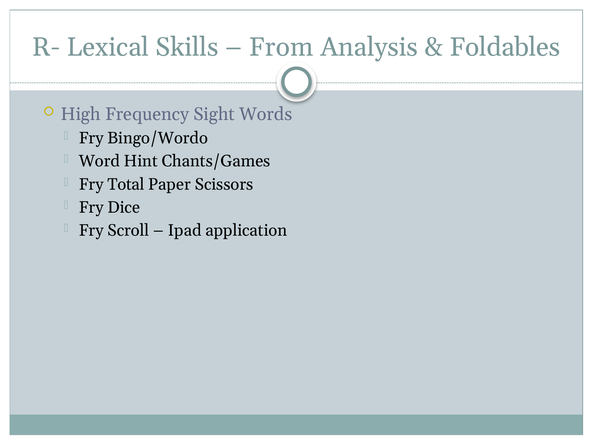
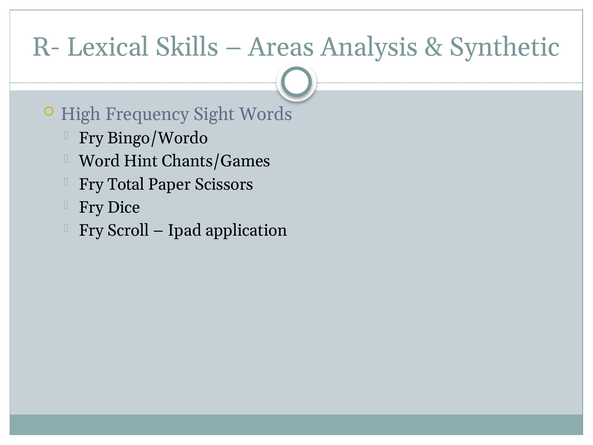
From: From -> Areas
Foldables: Foldables -> Synthetic
